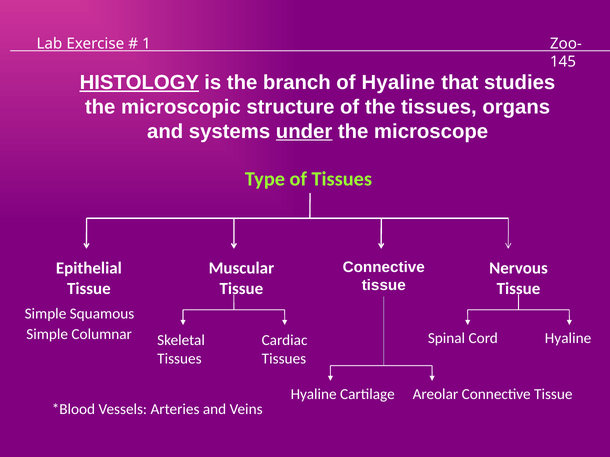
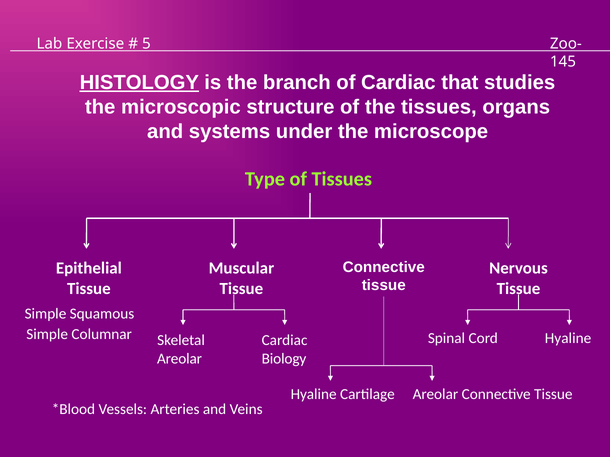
1: 1 -> 5
of Hyaline: Hyaline -> Cardiac
under underline: present -> none
Tissues at (179, 359): Tissues -> Areolar
Tissues at (284, 359): Tissues -> Biology
